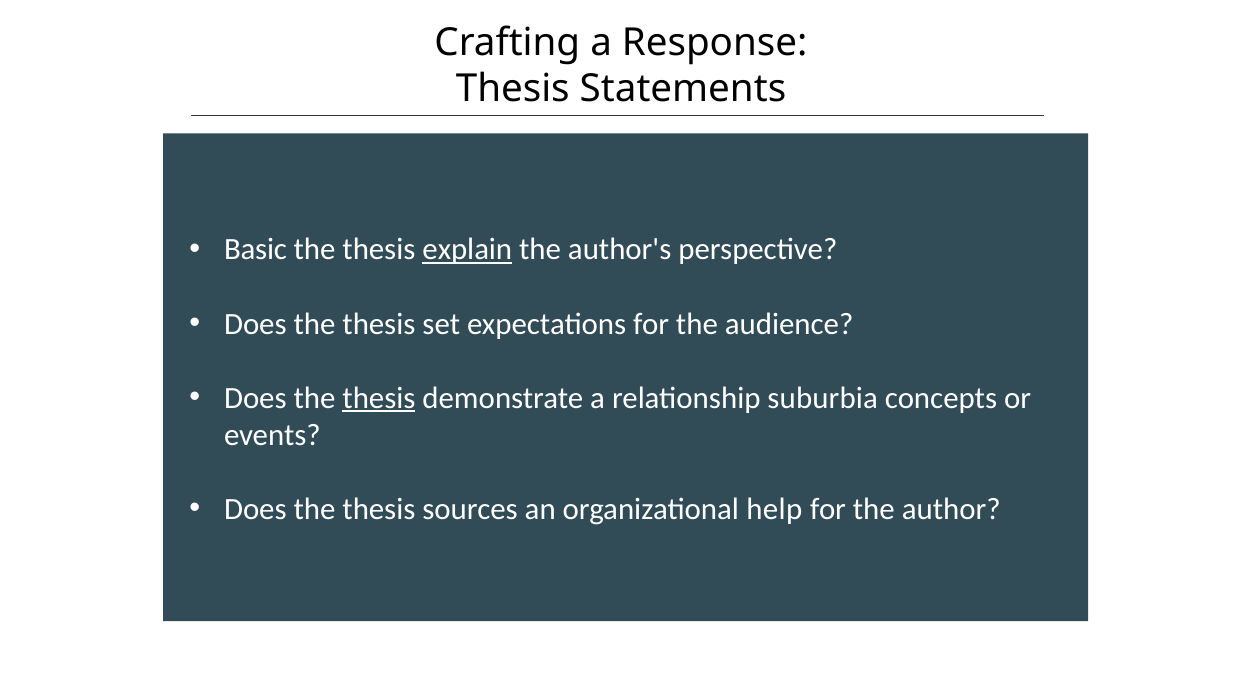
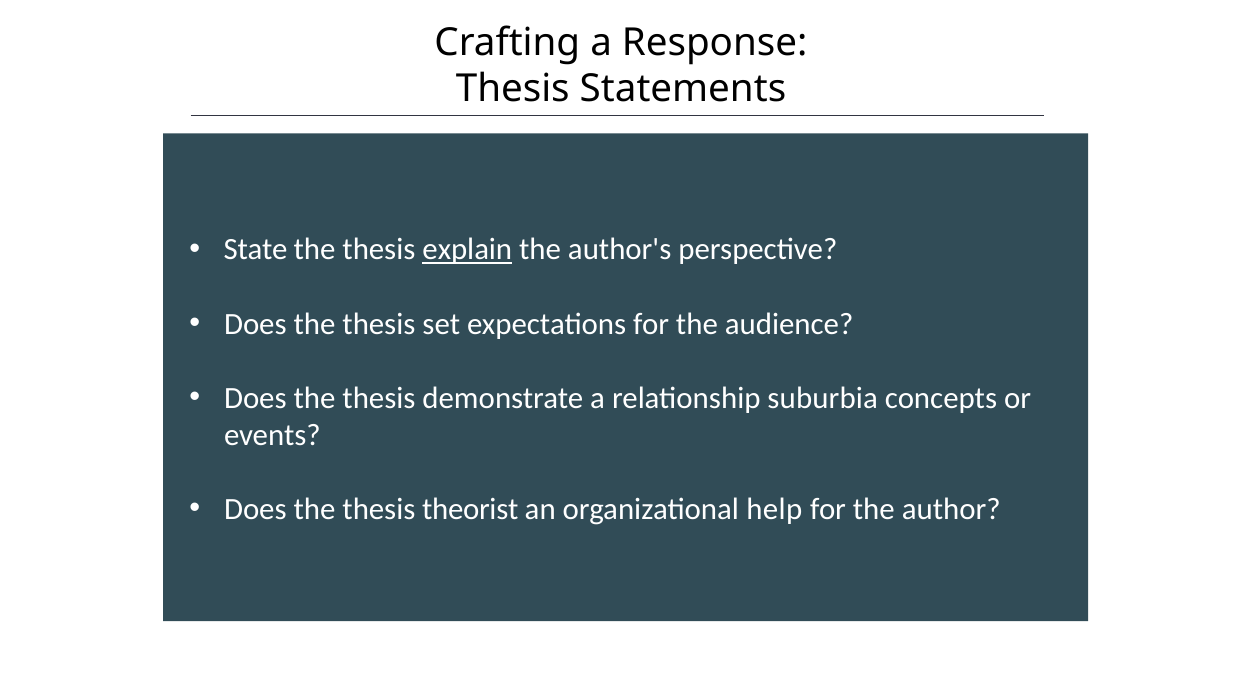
Basic: Basic -> State
thesis at (379, 398) underline: present -> none
sources: sources -> theorist
